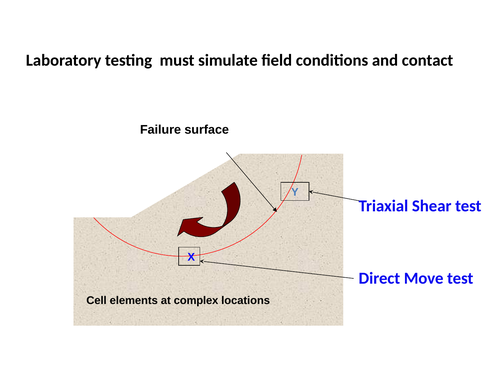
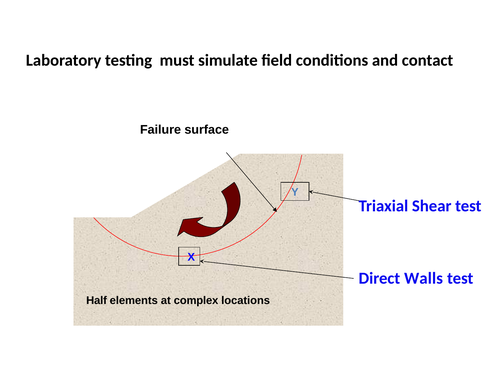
Move: Move -> Walls
Cell: Cell -> Half
